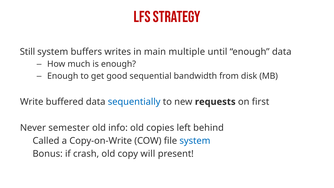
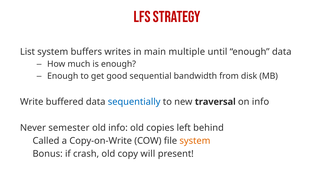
Still: Still -> List
requests: requests -> traversal
on first: first -> info
system at (195, 141) colour: blue -> orange
